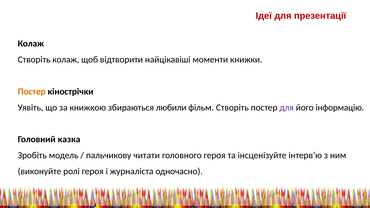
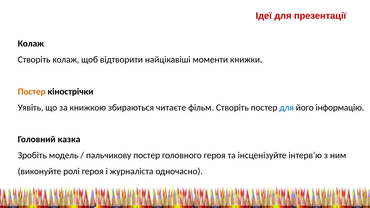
любили: любили -> читаєте
для at (287, 108) colour: purple -> blue
пальчикову читати: читати -> постер
